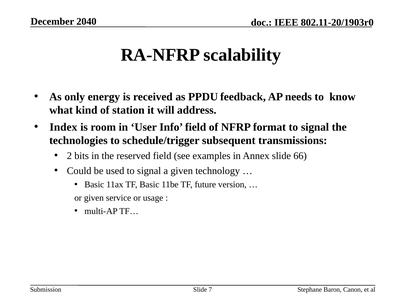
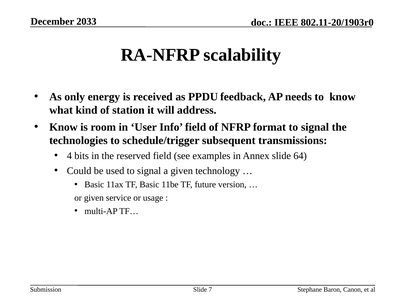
2040: 2040 -> 2033
Index at (63, 127): Index -> Know
2: 2 -> 4
66: 66 -> 64
